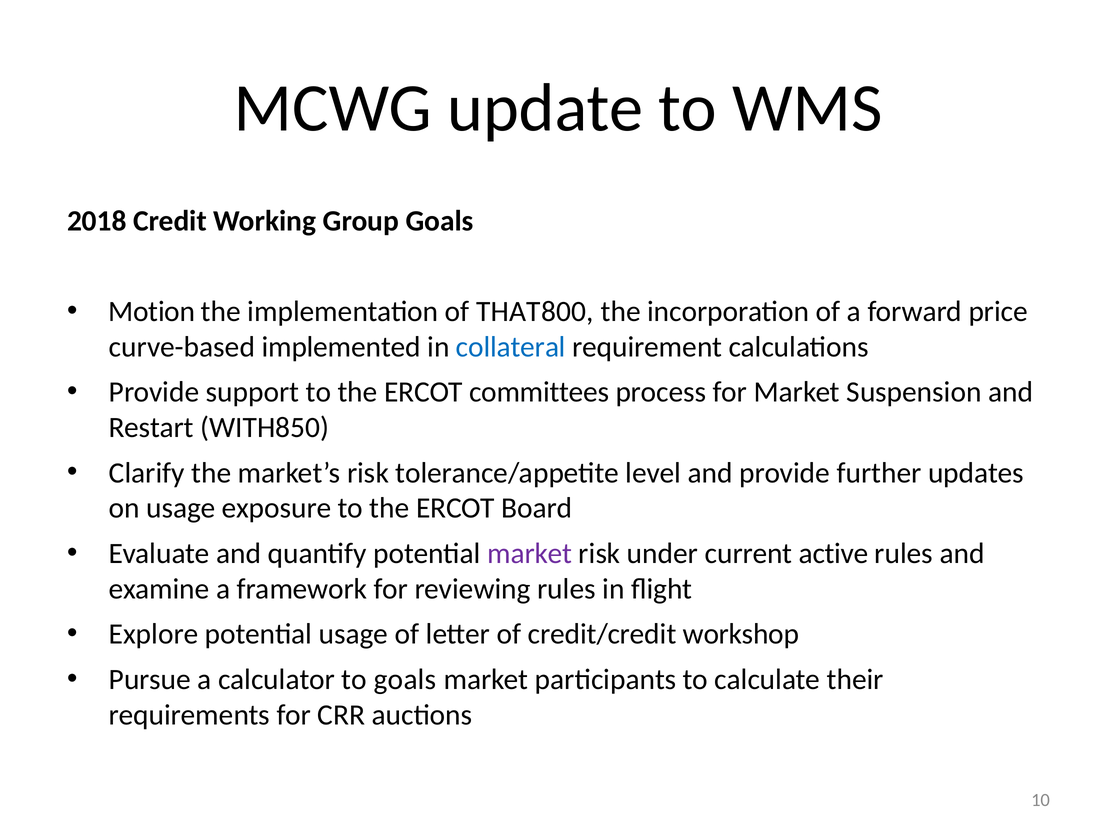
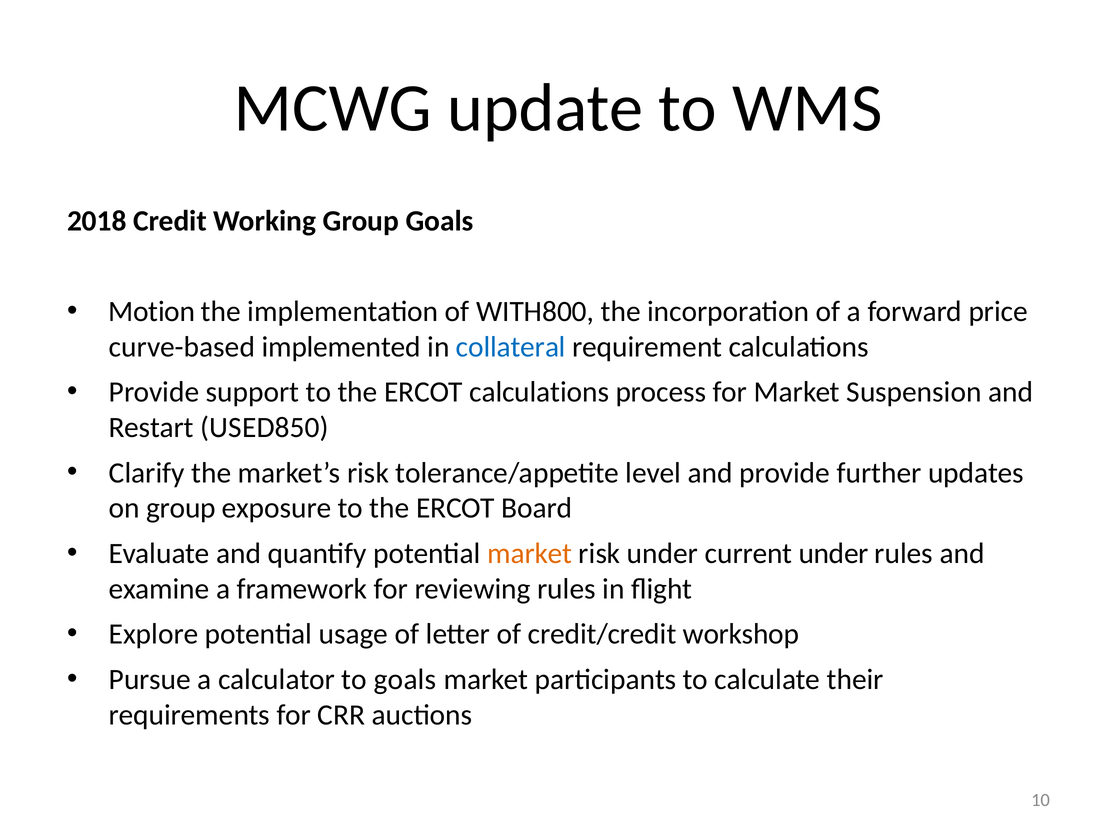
THAT800: THAT800 -> WITH800
ERCOT committees: committees -> calculations
WITH850: WITH850 -> USED850
on usage: usage -> group
market at (530, 553) colour: purple -> orange
current active: active -> under
